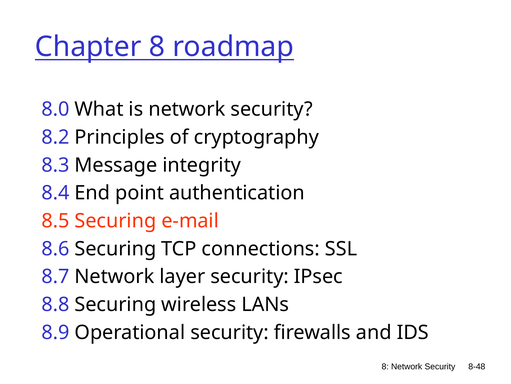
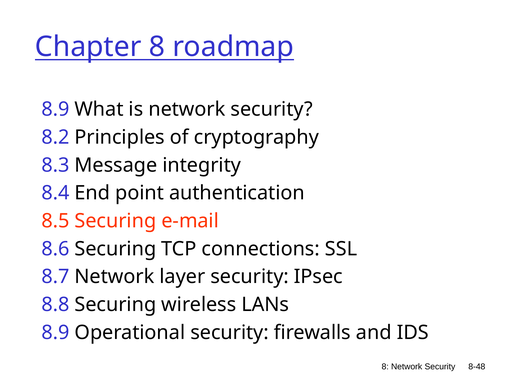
8.0 at (55, 109): 8.0 -> 8.9
